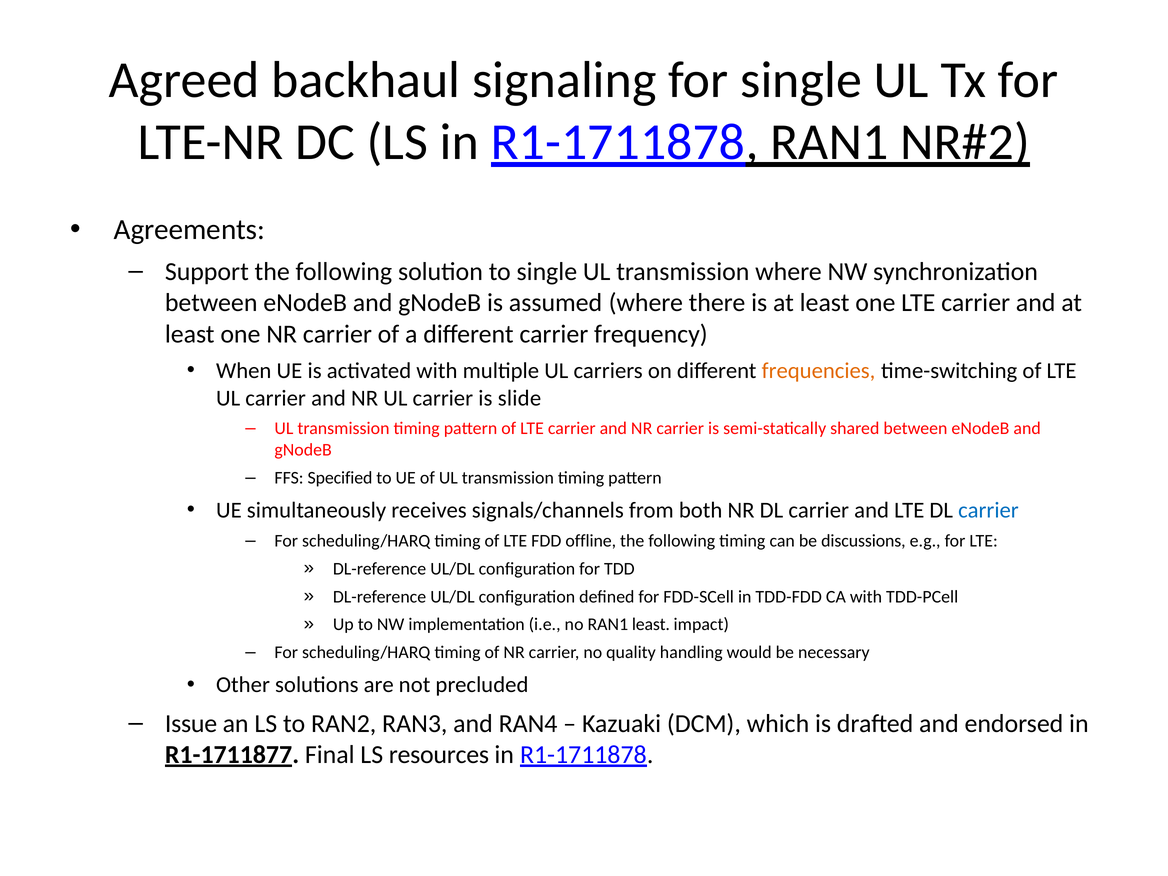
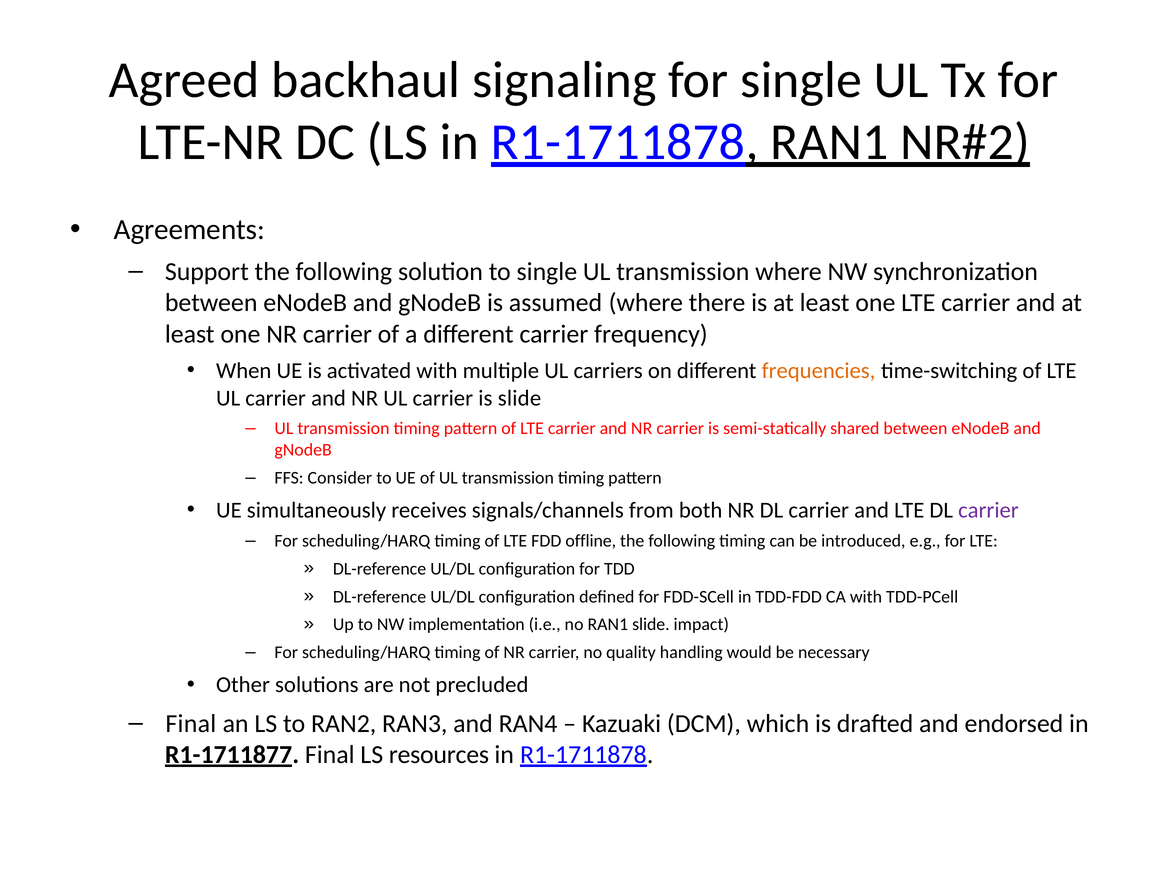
Specified: Specified -> Consider
carrier at (988, 510) colour: blue -> purple
discussions: discussions -> introduced
RAN1 least: least -> slide
Issue at (191, 723): Issue -> Final
